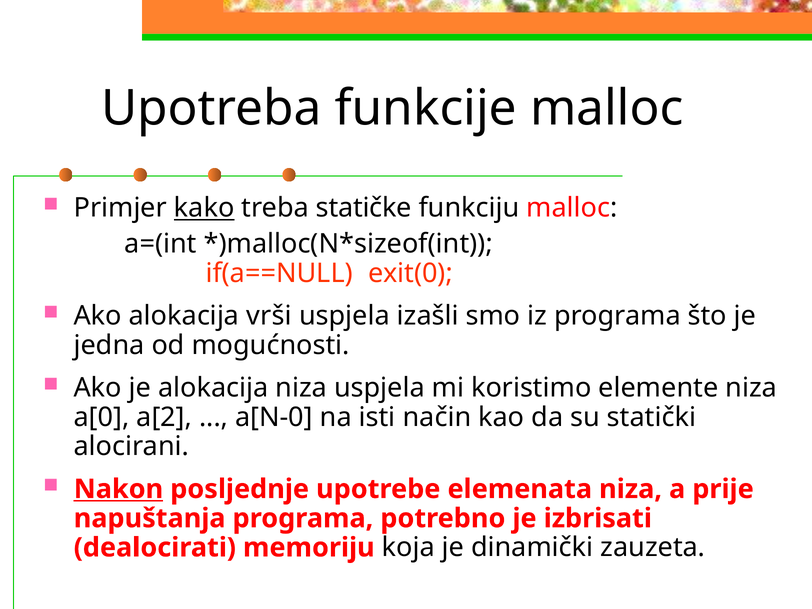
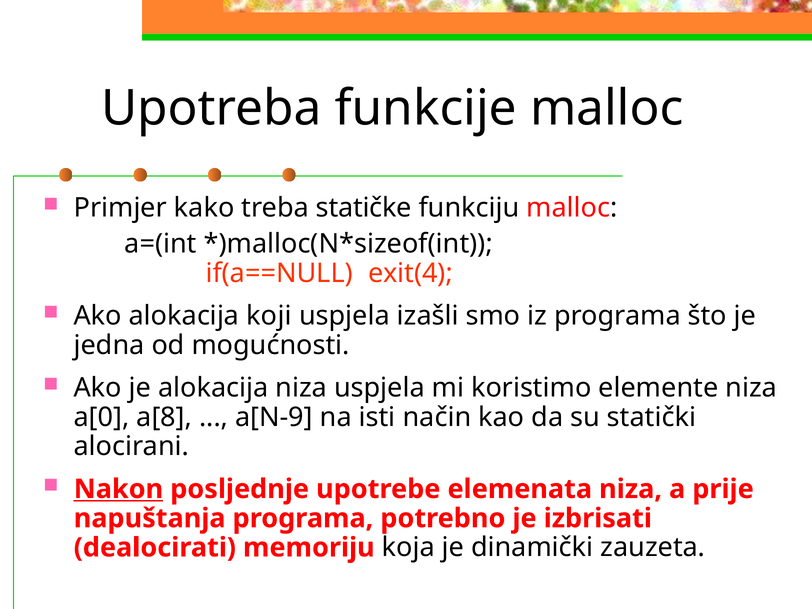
kako underline: present -> none
exit(0: exit(0 -> exit(4
vrši: vrši -> koji
a[2: a[2 -> a[8
a[N-0: a[N-0 -> a[N-9
